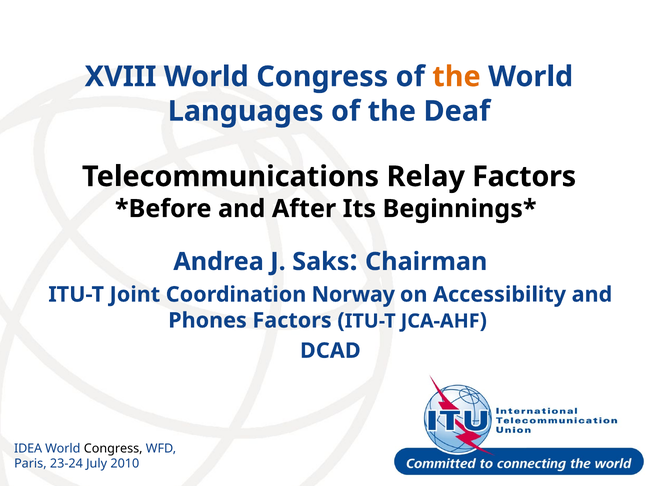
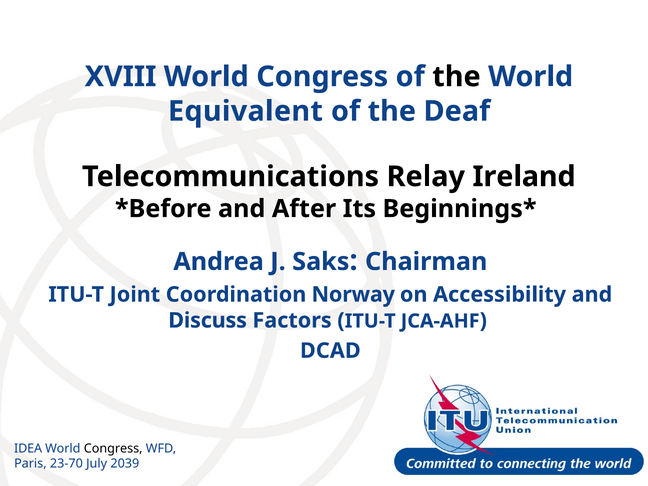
the at (456, 77) colour: orange -> black
Languages: Languages -> Equivalent
Relay Factors: Factors -> Ireland
Phones: Phones -> Discuss
23-24: 23-24 -> 23-70
2010: 2010 -> 2039
